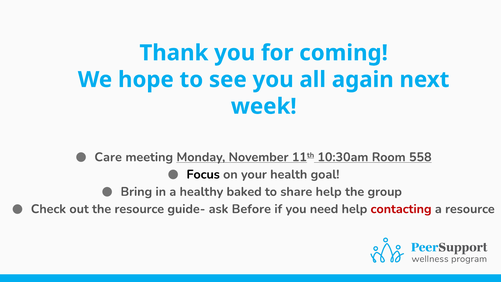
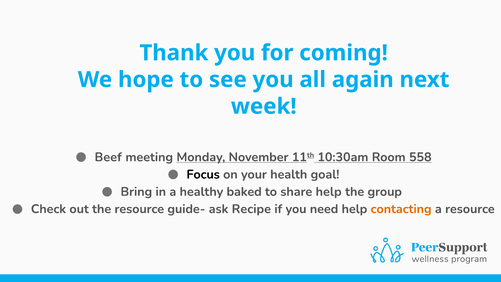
Care: Care -> Beef
Before: Before -> Recipe
contacting colour: red -> orange
